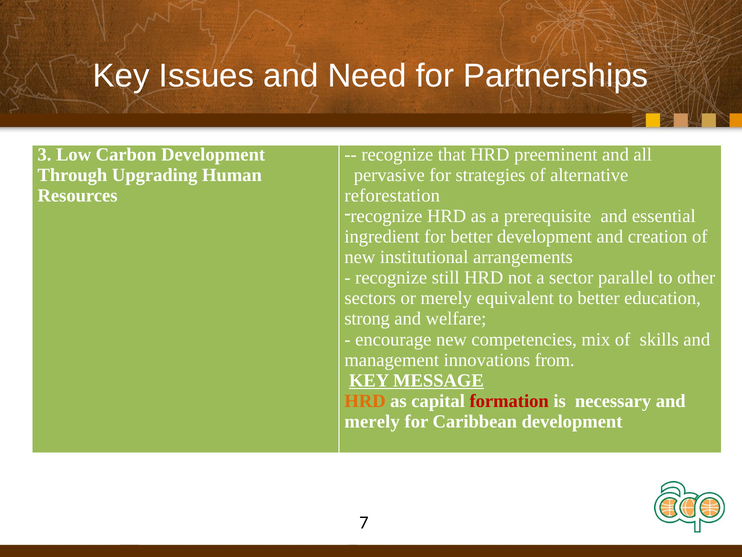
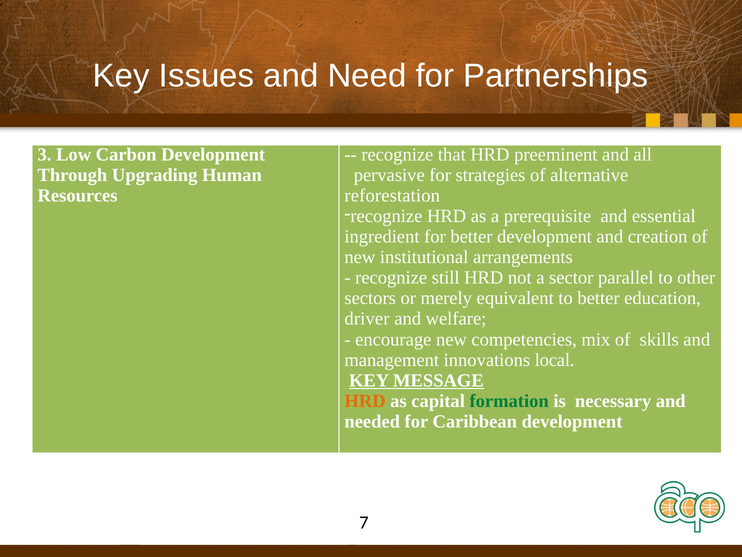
strong: strong -> driver
from: from -> local
formation colour: red -> green
merely at (372, 421): merely -> needed
